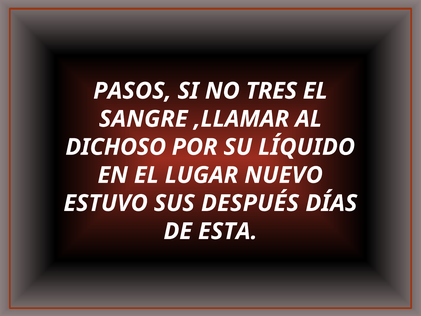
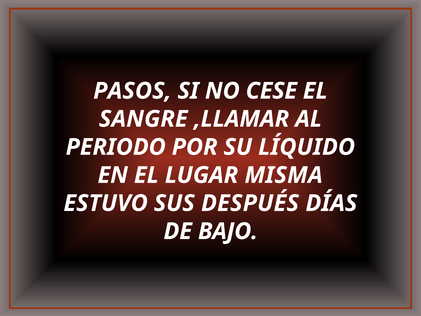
TRES: TRES -> CESE
DICHOSO: DICHOSO -> PERIODO
NUEVO: NUEVO -> MISMA
ESTA: ESTA -> BAJO
